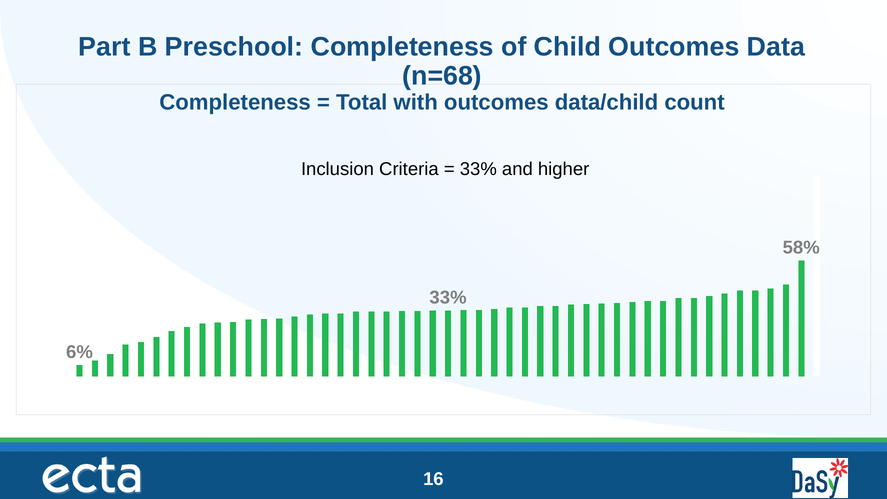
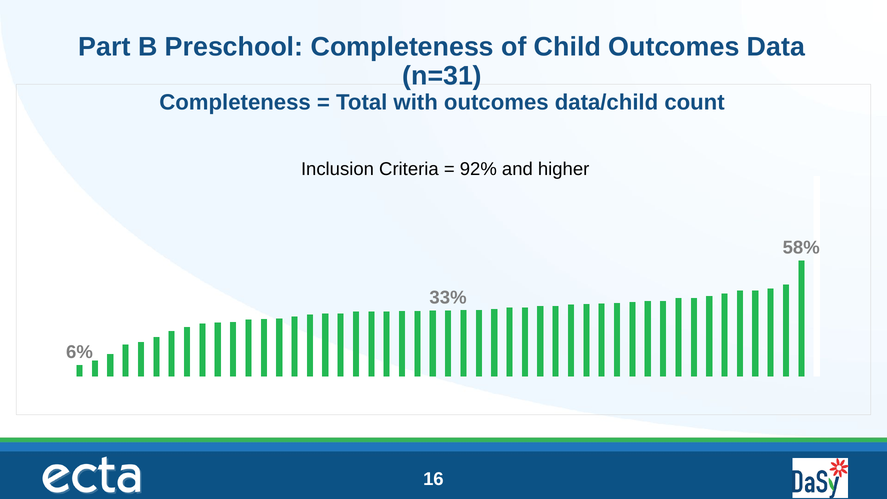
n=68: n=68 -> n=31
33% at (478, 169): 33% -> 92%
